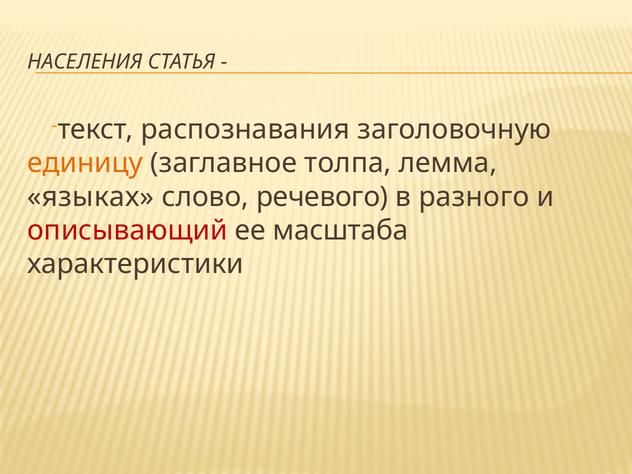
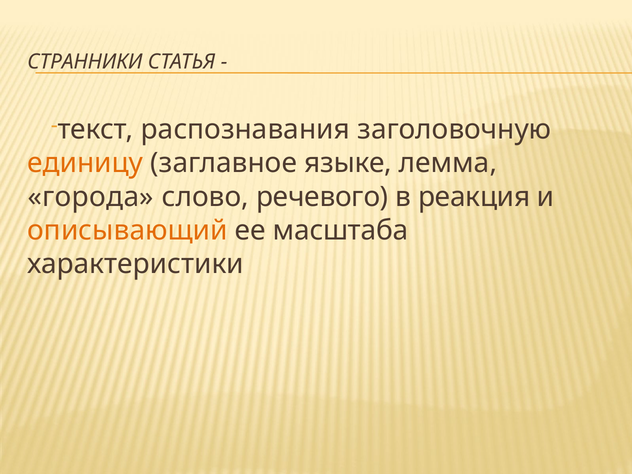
НАСЕЛЕНИЯ: НАСЕЛЕНИЯ -> СТРАННИКИ
толпа: толпа -> языке
языках: языках -> города
разного: разного -> реакция
описывающий colour: red -> orange
